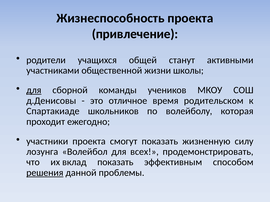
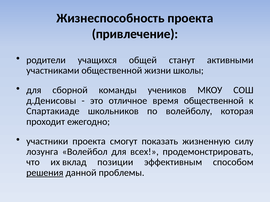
для at (34, 90) underline: present -> none
время родительском: родительском -> общественной
вклад показать: показать -> позиции
